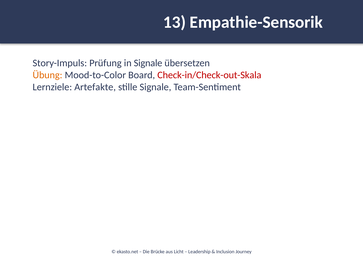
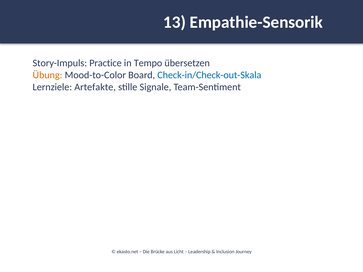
Prüfung: Prüfung -> Practice
in Signale: Signale -> Tempo
Check-in/Check-out-Skala colour: red -> blue
